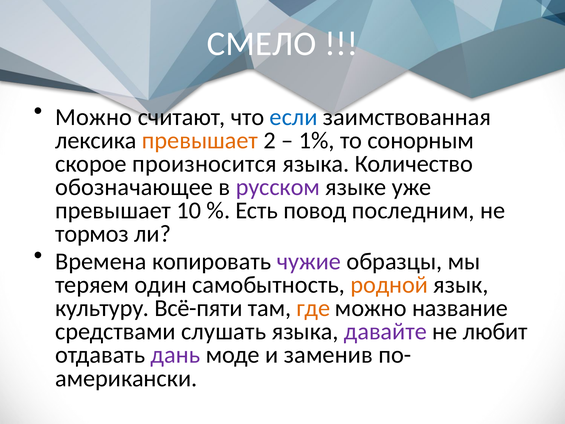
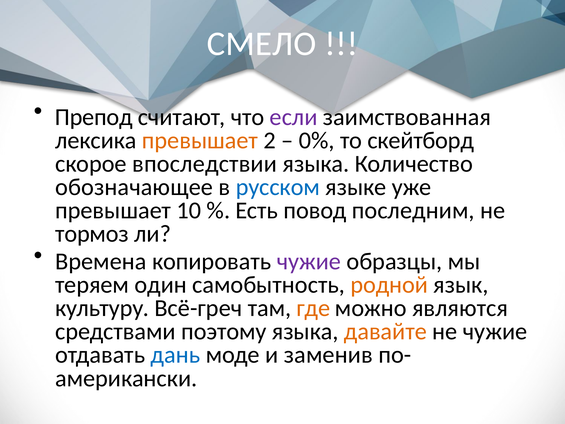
Можно at (94, 117): Можно -> Препод
если colour: blue -> purple
1%: 1% -> 0%
сонорным: сонорным -> скейтборд
произносится: произносится -> впоследствии
русском colour: purple -> blue
Всё-пяти: Всё-пяти -> Всё-греч
название: название -> являются
слушать: слушать -> поэтому
давайте colour: purple -> orange
не любит: любит -> чужие
дань colour: purple -> blue
